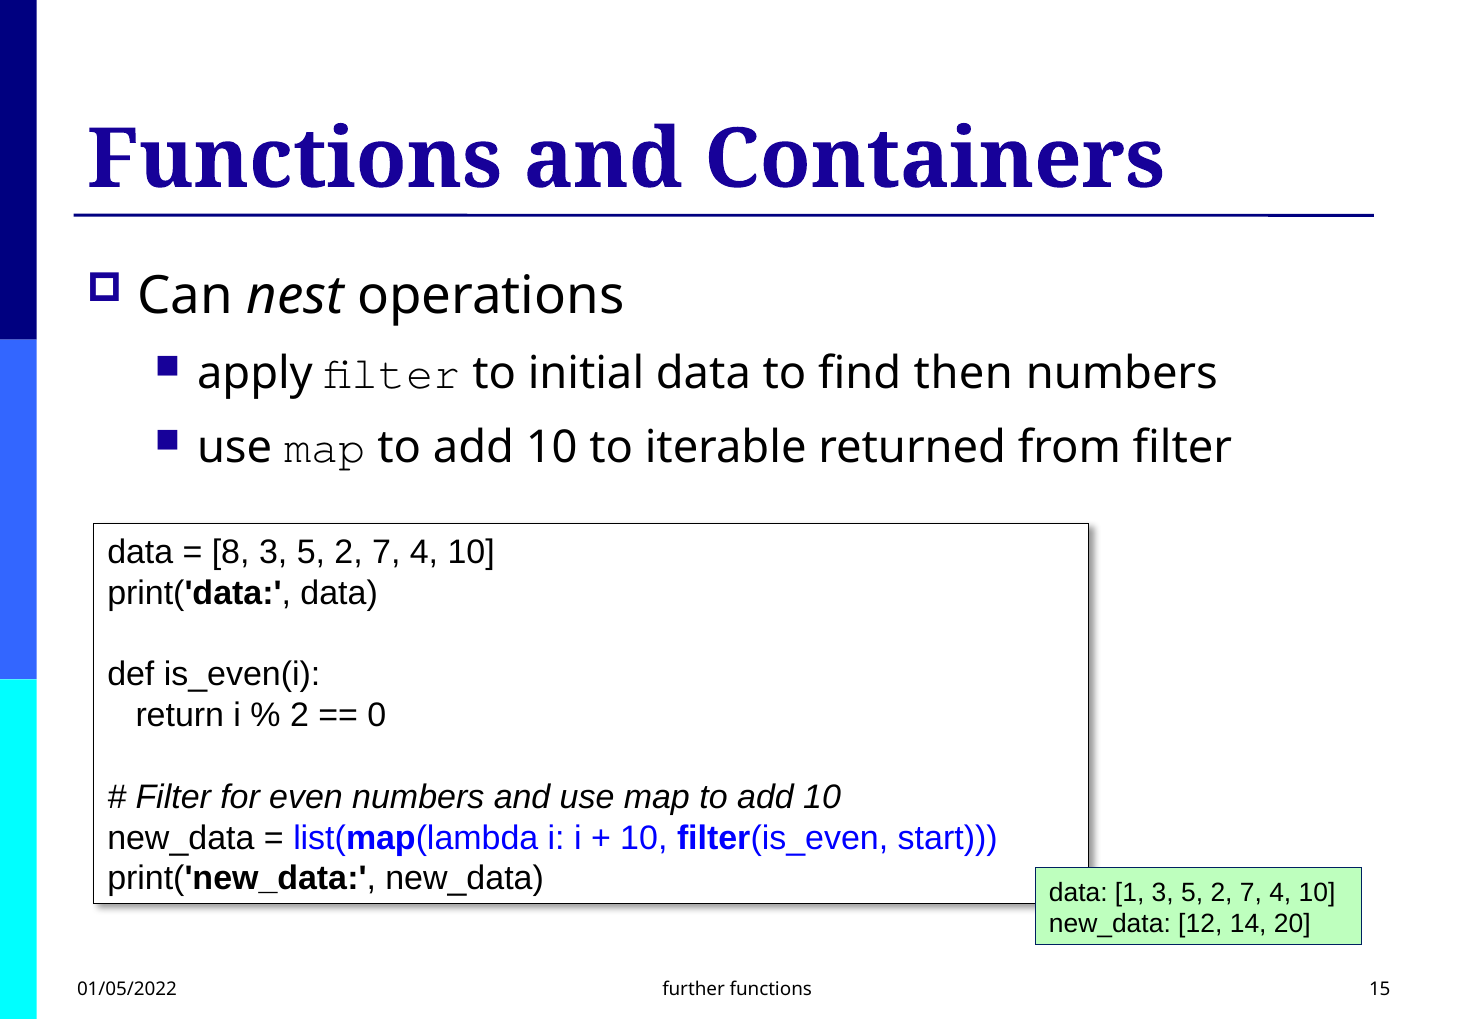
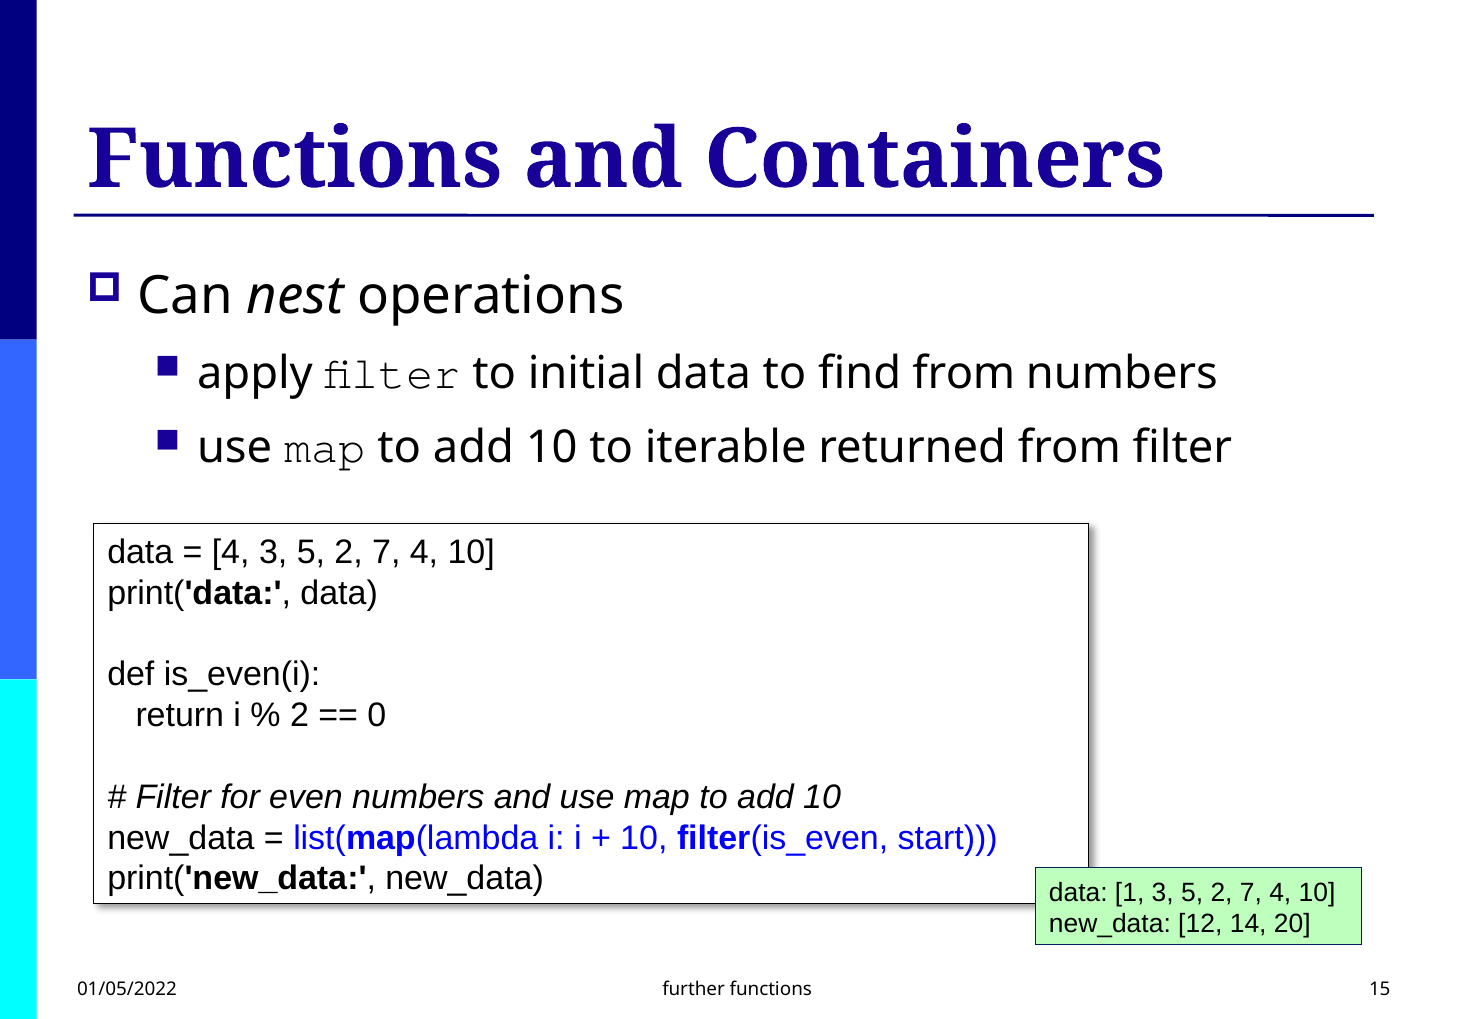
find then: then -> from
8 at (231, 553): 8 -> 4
